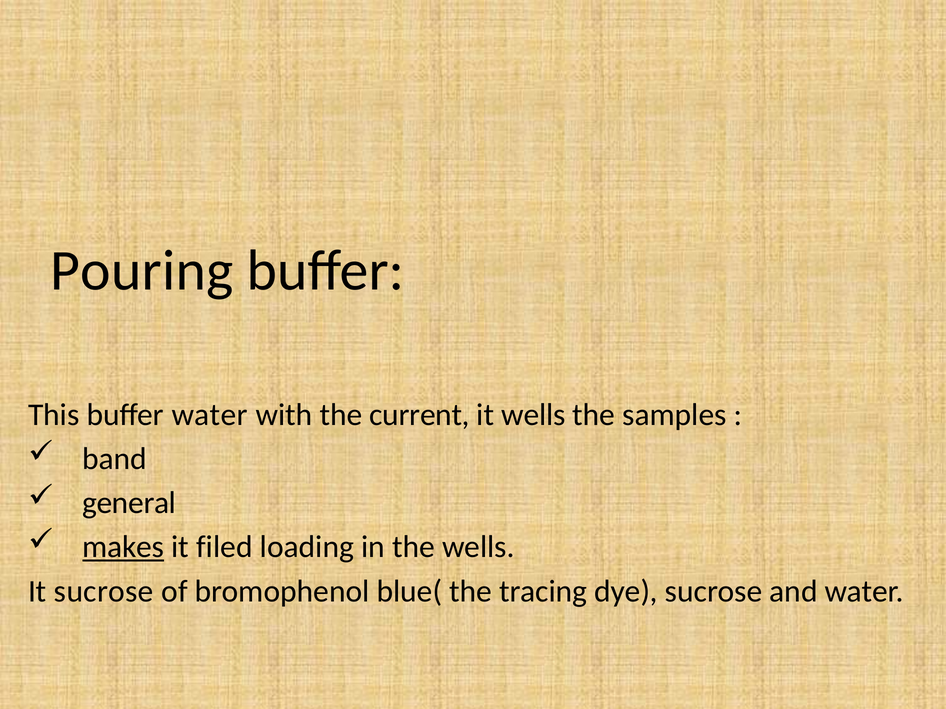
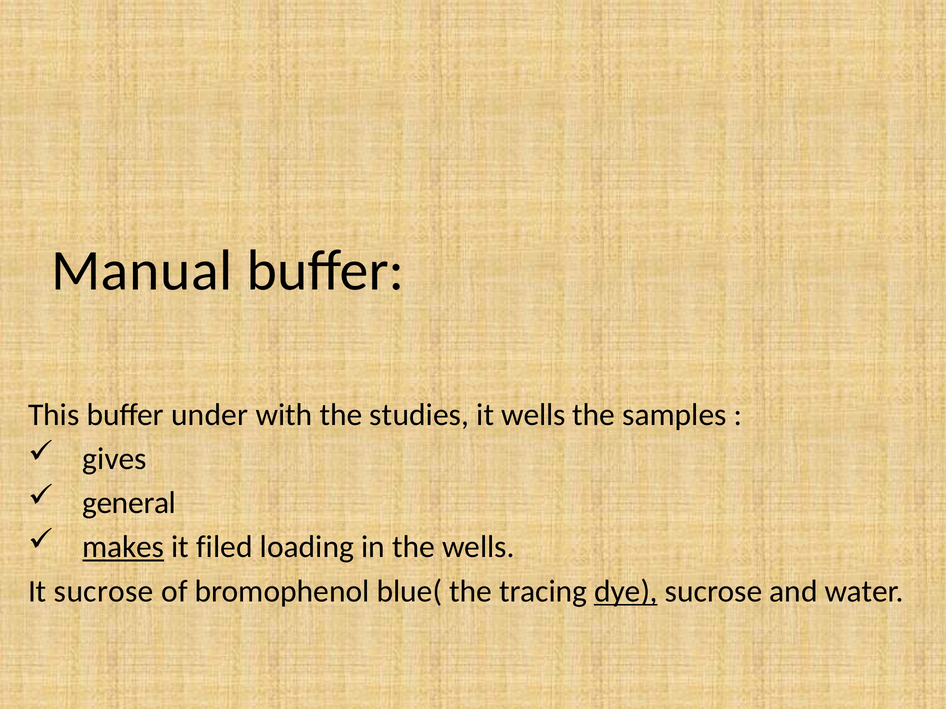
Pouring: Pouring -> Manual
buffer water: water -> under
current: current -> studies
band: band -> gives
dye underline: none -> present
